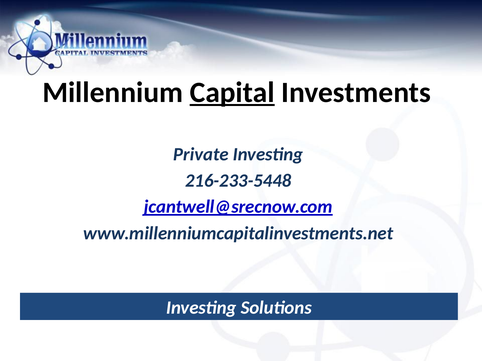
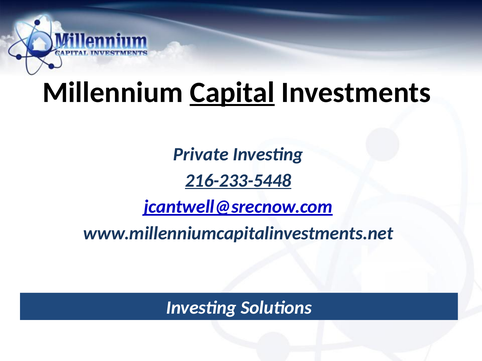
216-233-5448 underline: none -> present
